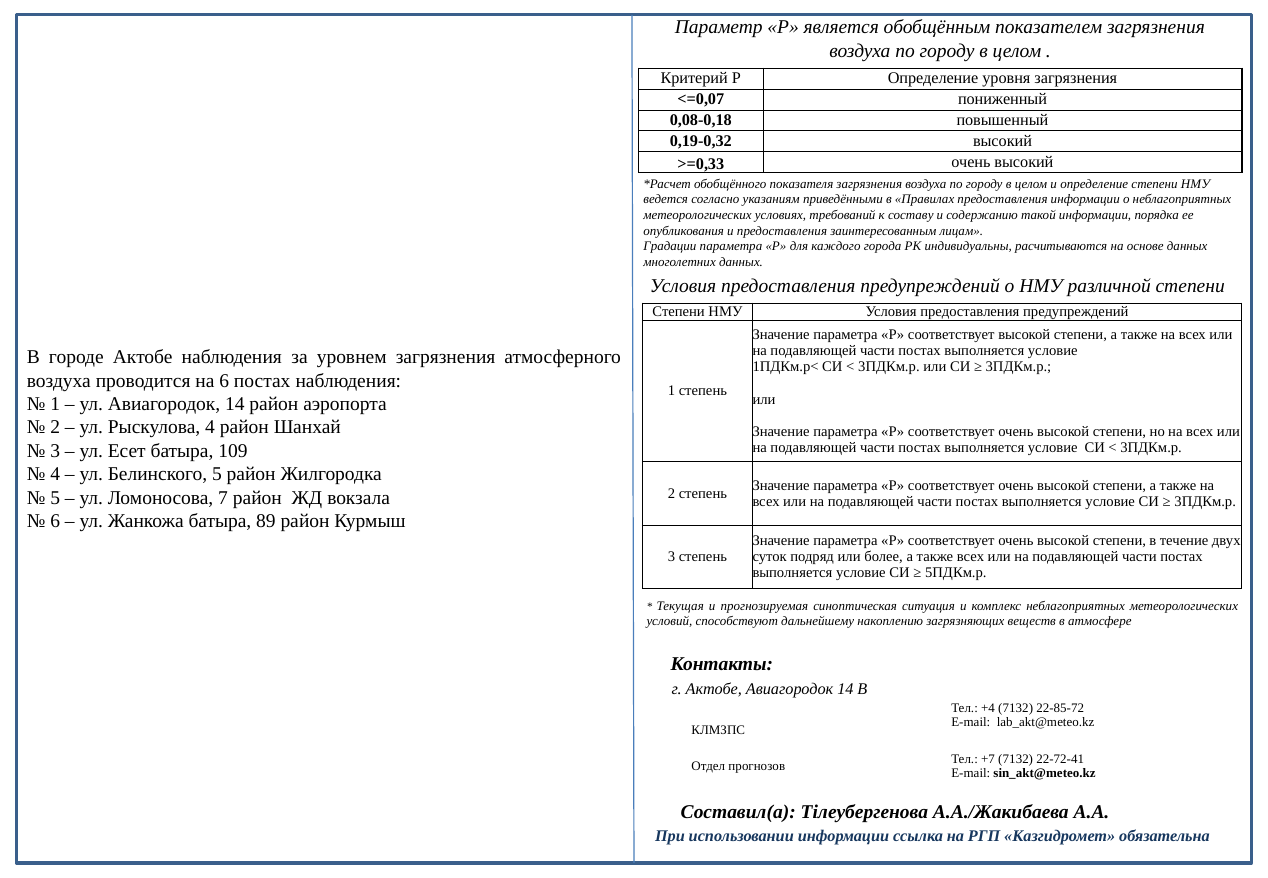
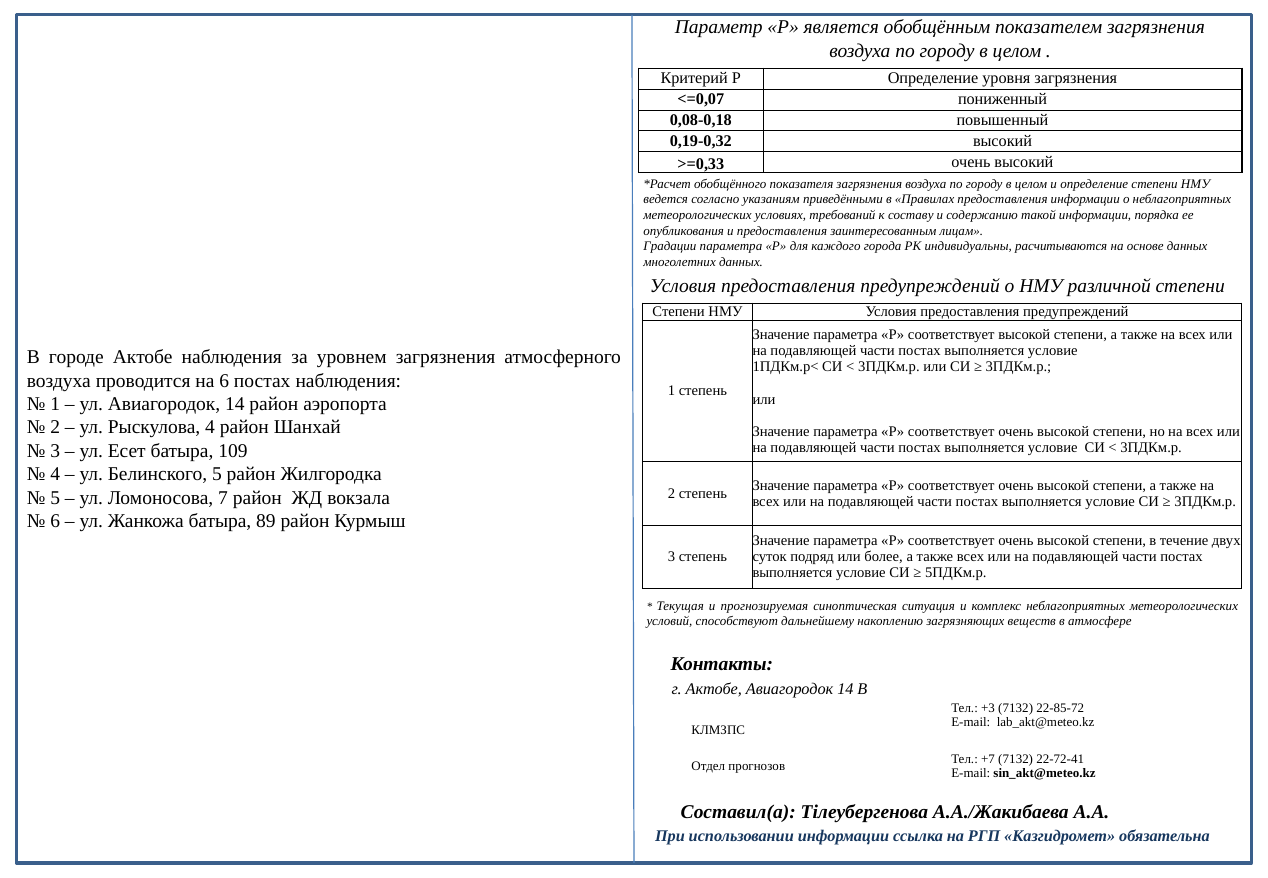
+4: +4 -> +3
